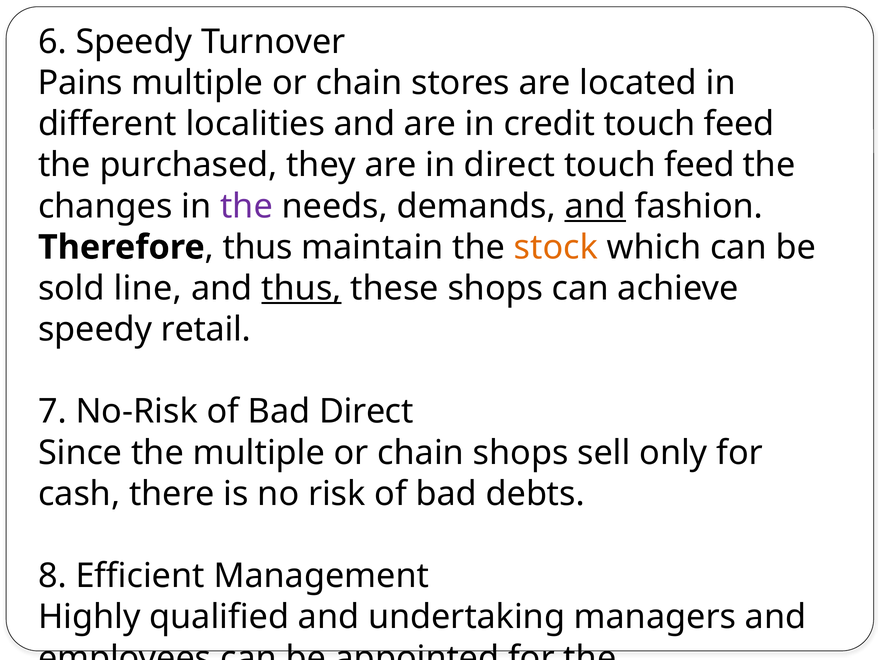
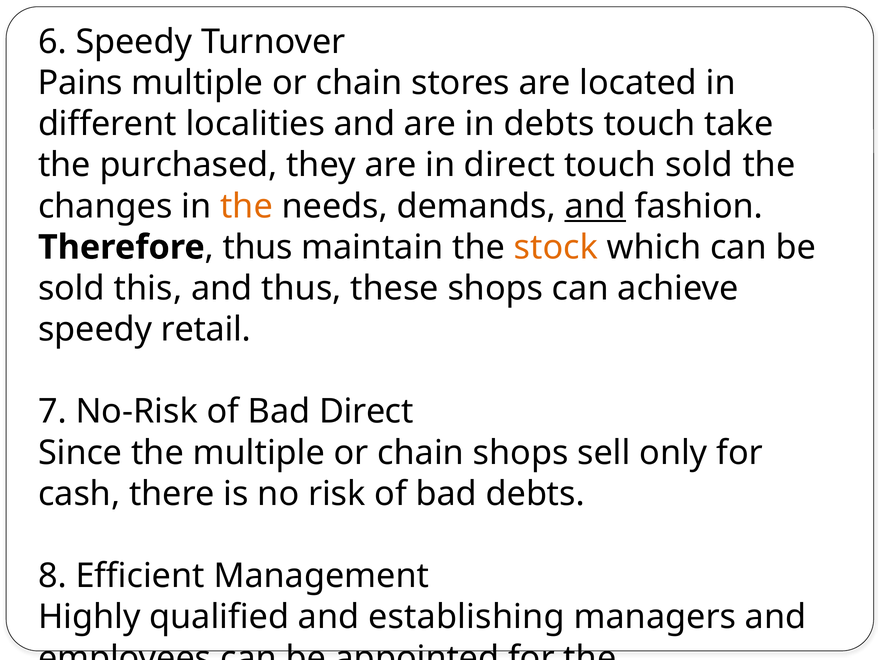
in credit: credit -> debts
feed at (739, 124): feed -> take
direct touch feed: feed -> sold
the at (247, 206) colour: purple -> orange
line: line -> this
thus at (301, 288) underline: present -> none
undertaking: undertaking -> establishing
